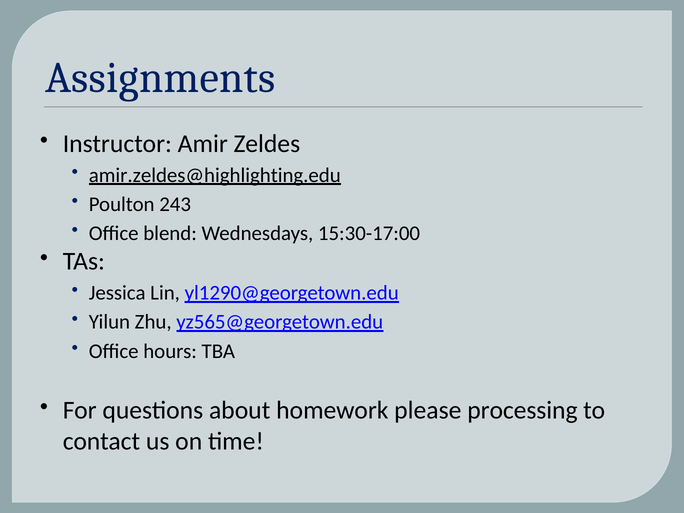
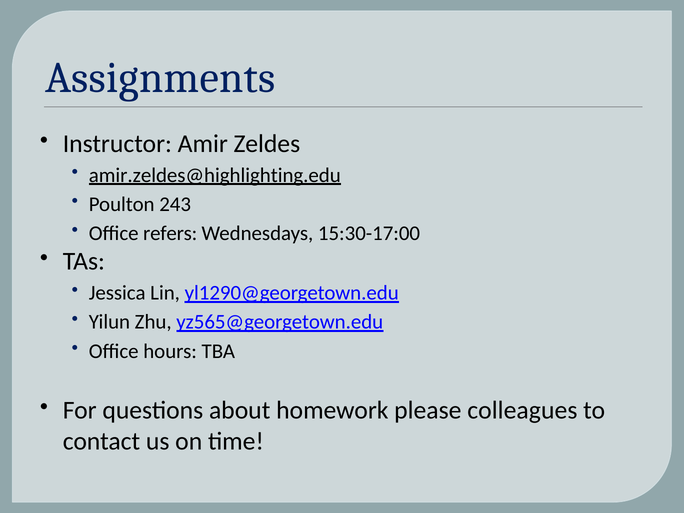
blend: blend -> refers
processing: processing -> colleagues
